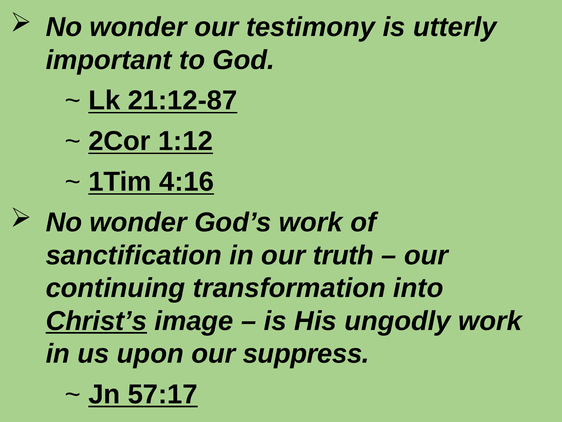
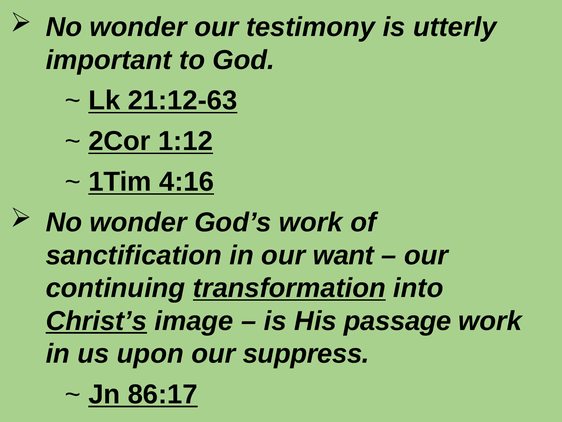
21:12-87: 21:12-87 -> 21:12-63
truth: truth -> want
transformation underline: none -> present
ungodly: ungodly -> passage
57:17: 57:17 -> 86:17
